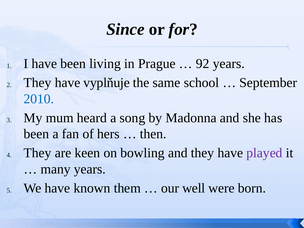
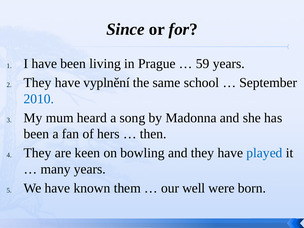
92: 92 -> 59
vyplňuje: vyplňuje -> vyplnění
played colour: purple -> blue
